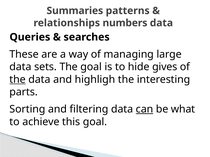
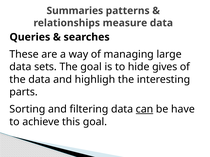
numbers: numbers -> measure
the at (18, 80) underline: present -> none
what: what -> have
